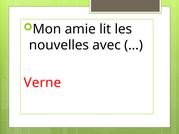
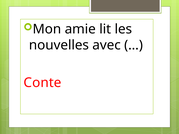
Verne: Verne -> Conte
